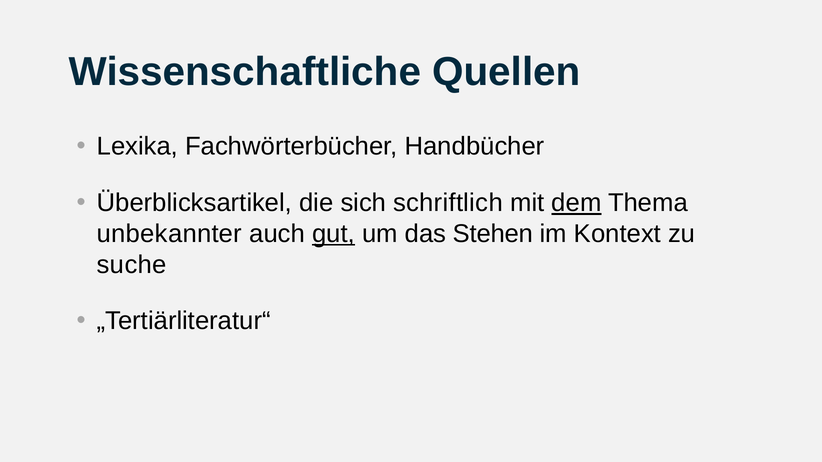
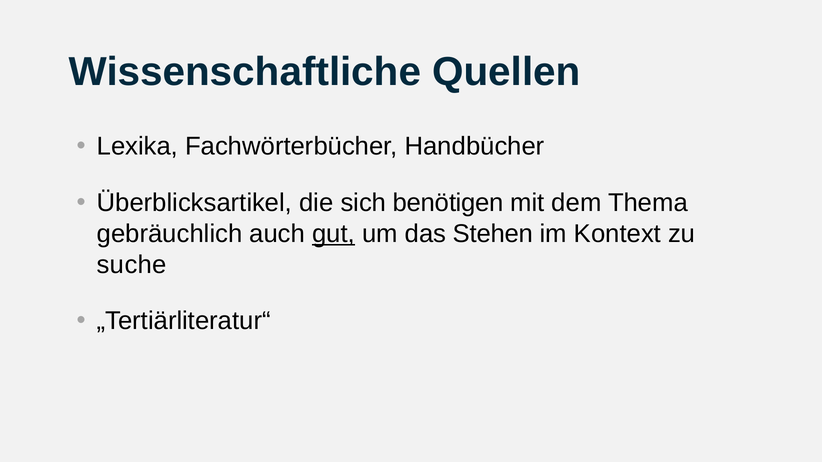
schriftlich: schriftlich -> benötigen
dem underline: present -> none
unbekannter: unbekannter -> gebräuchlich
